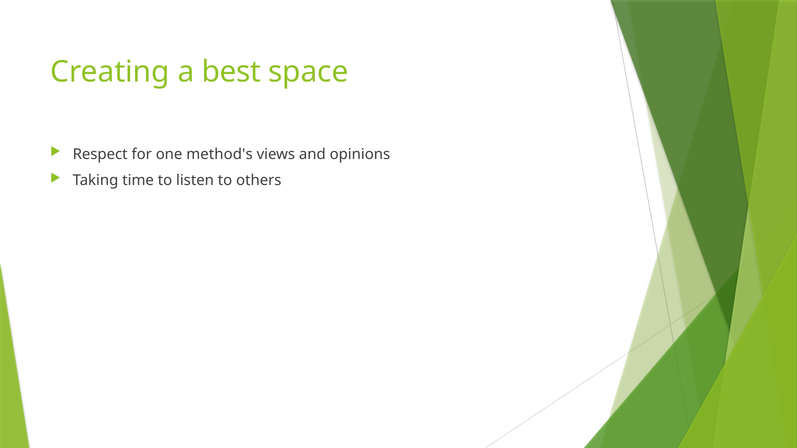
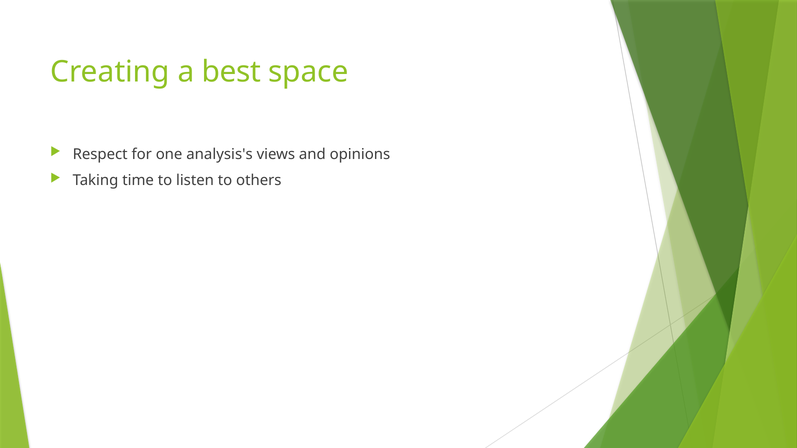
method's: method's -> analysis's
